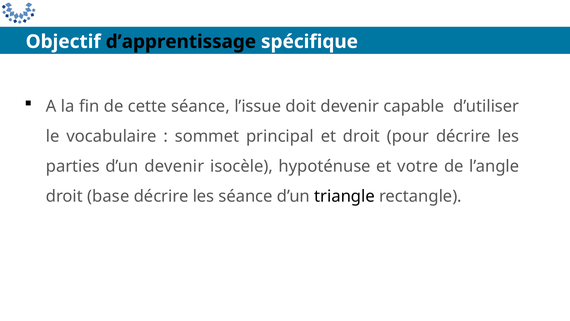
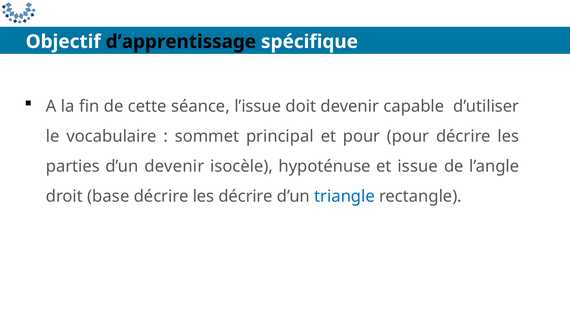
et droit: droit -> pour
votre: votre -> issue
les séance: séance -> décrire
triangle colour: black -> blue
